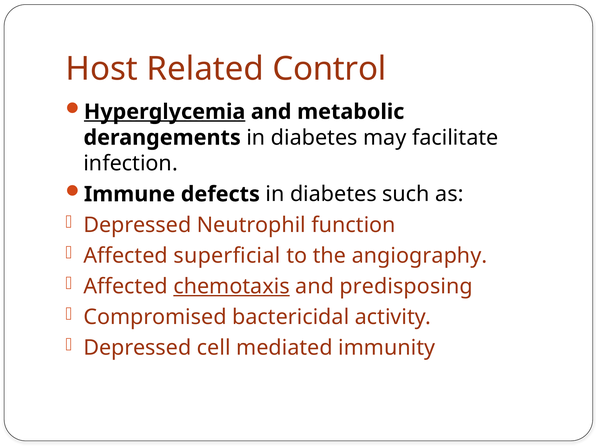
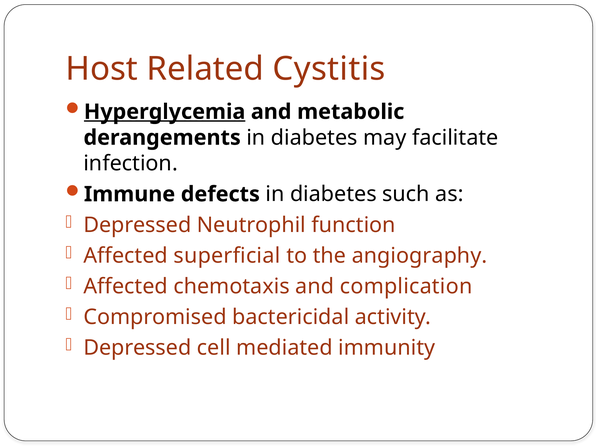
Control: Control -> Cystitis
chemotaxis underline: present -> none
predisposing: predisposing -> complication
